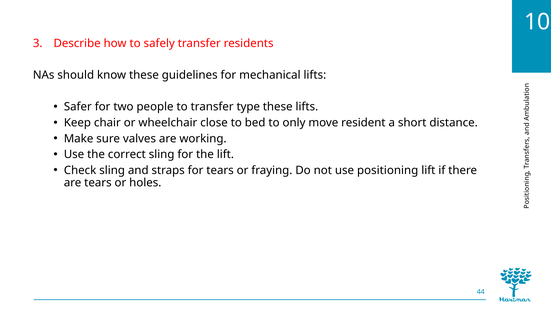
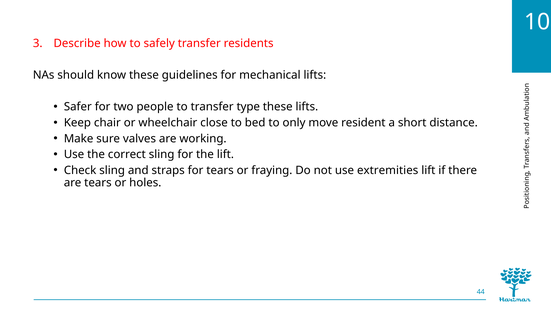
positioning: positioning -> extremities
